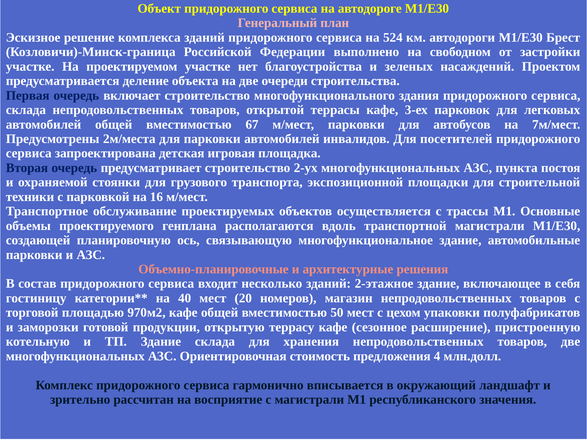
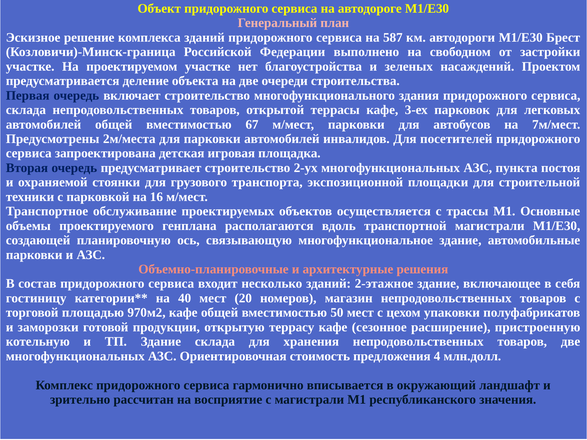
524: 524 -> 587
